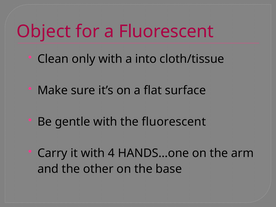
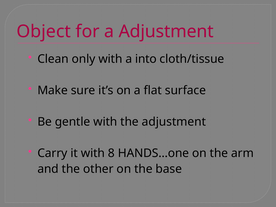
a Fluorescent: Fluorescent -> Adjustment
the fluorescent: fluorescent -> adjustment
4: 4 -> 8
